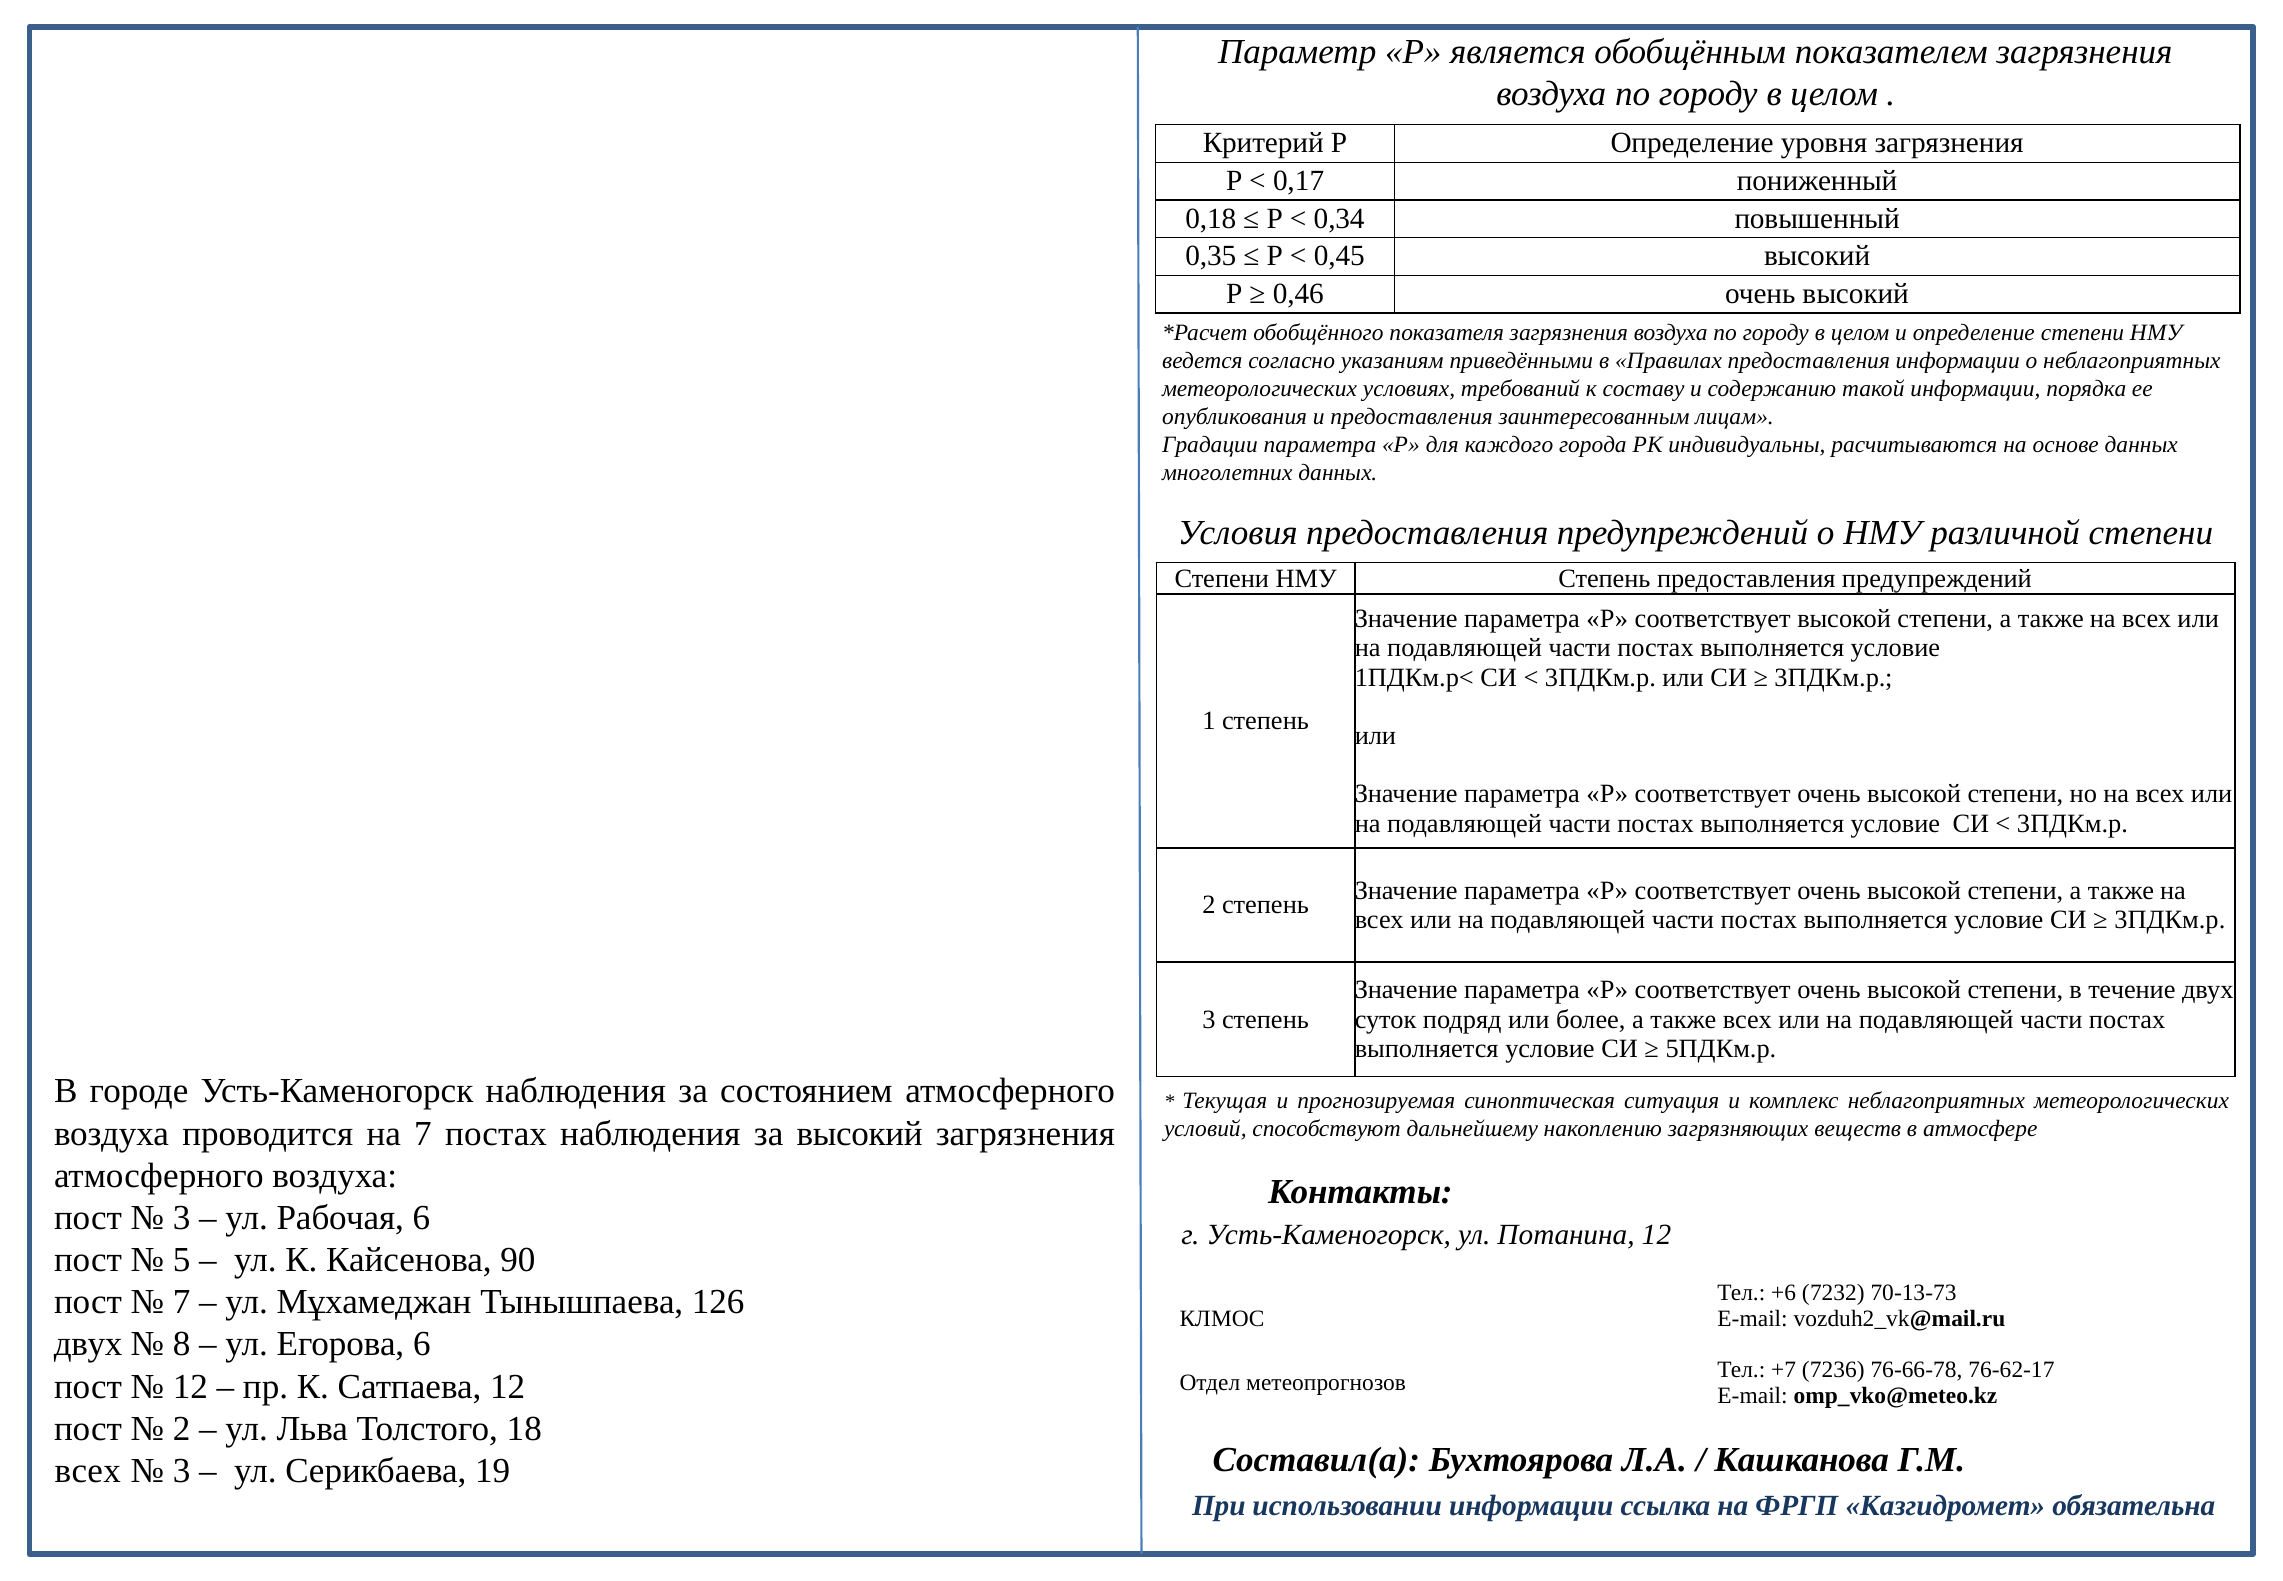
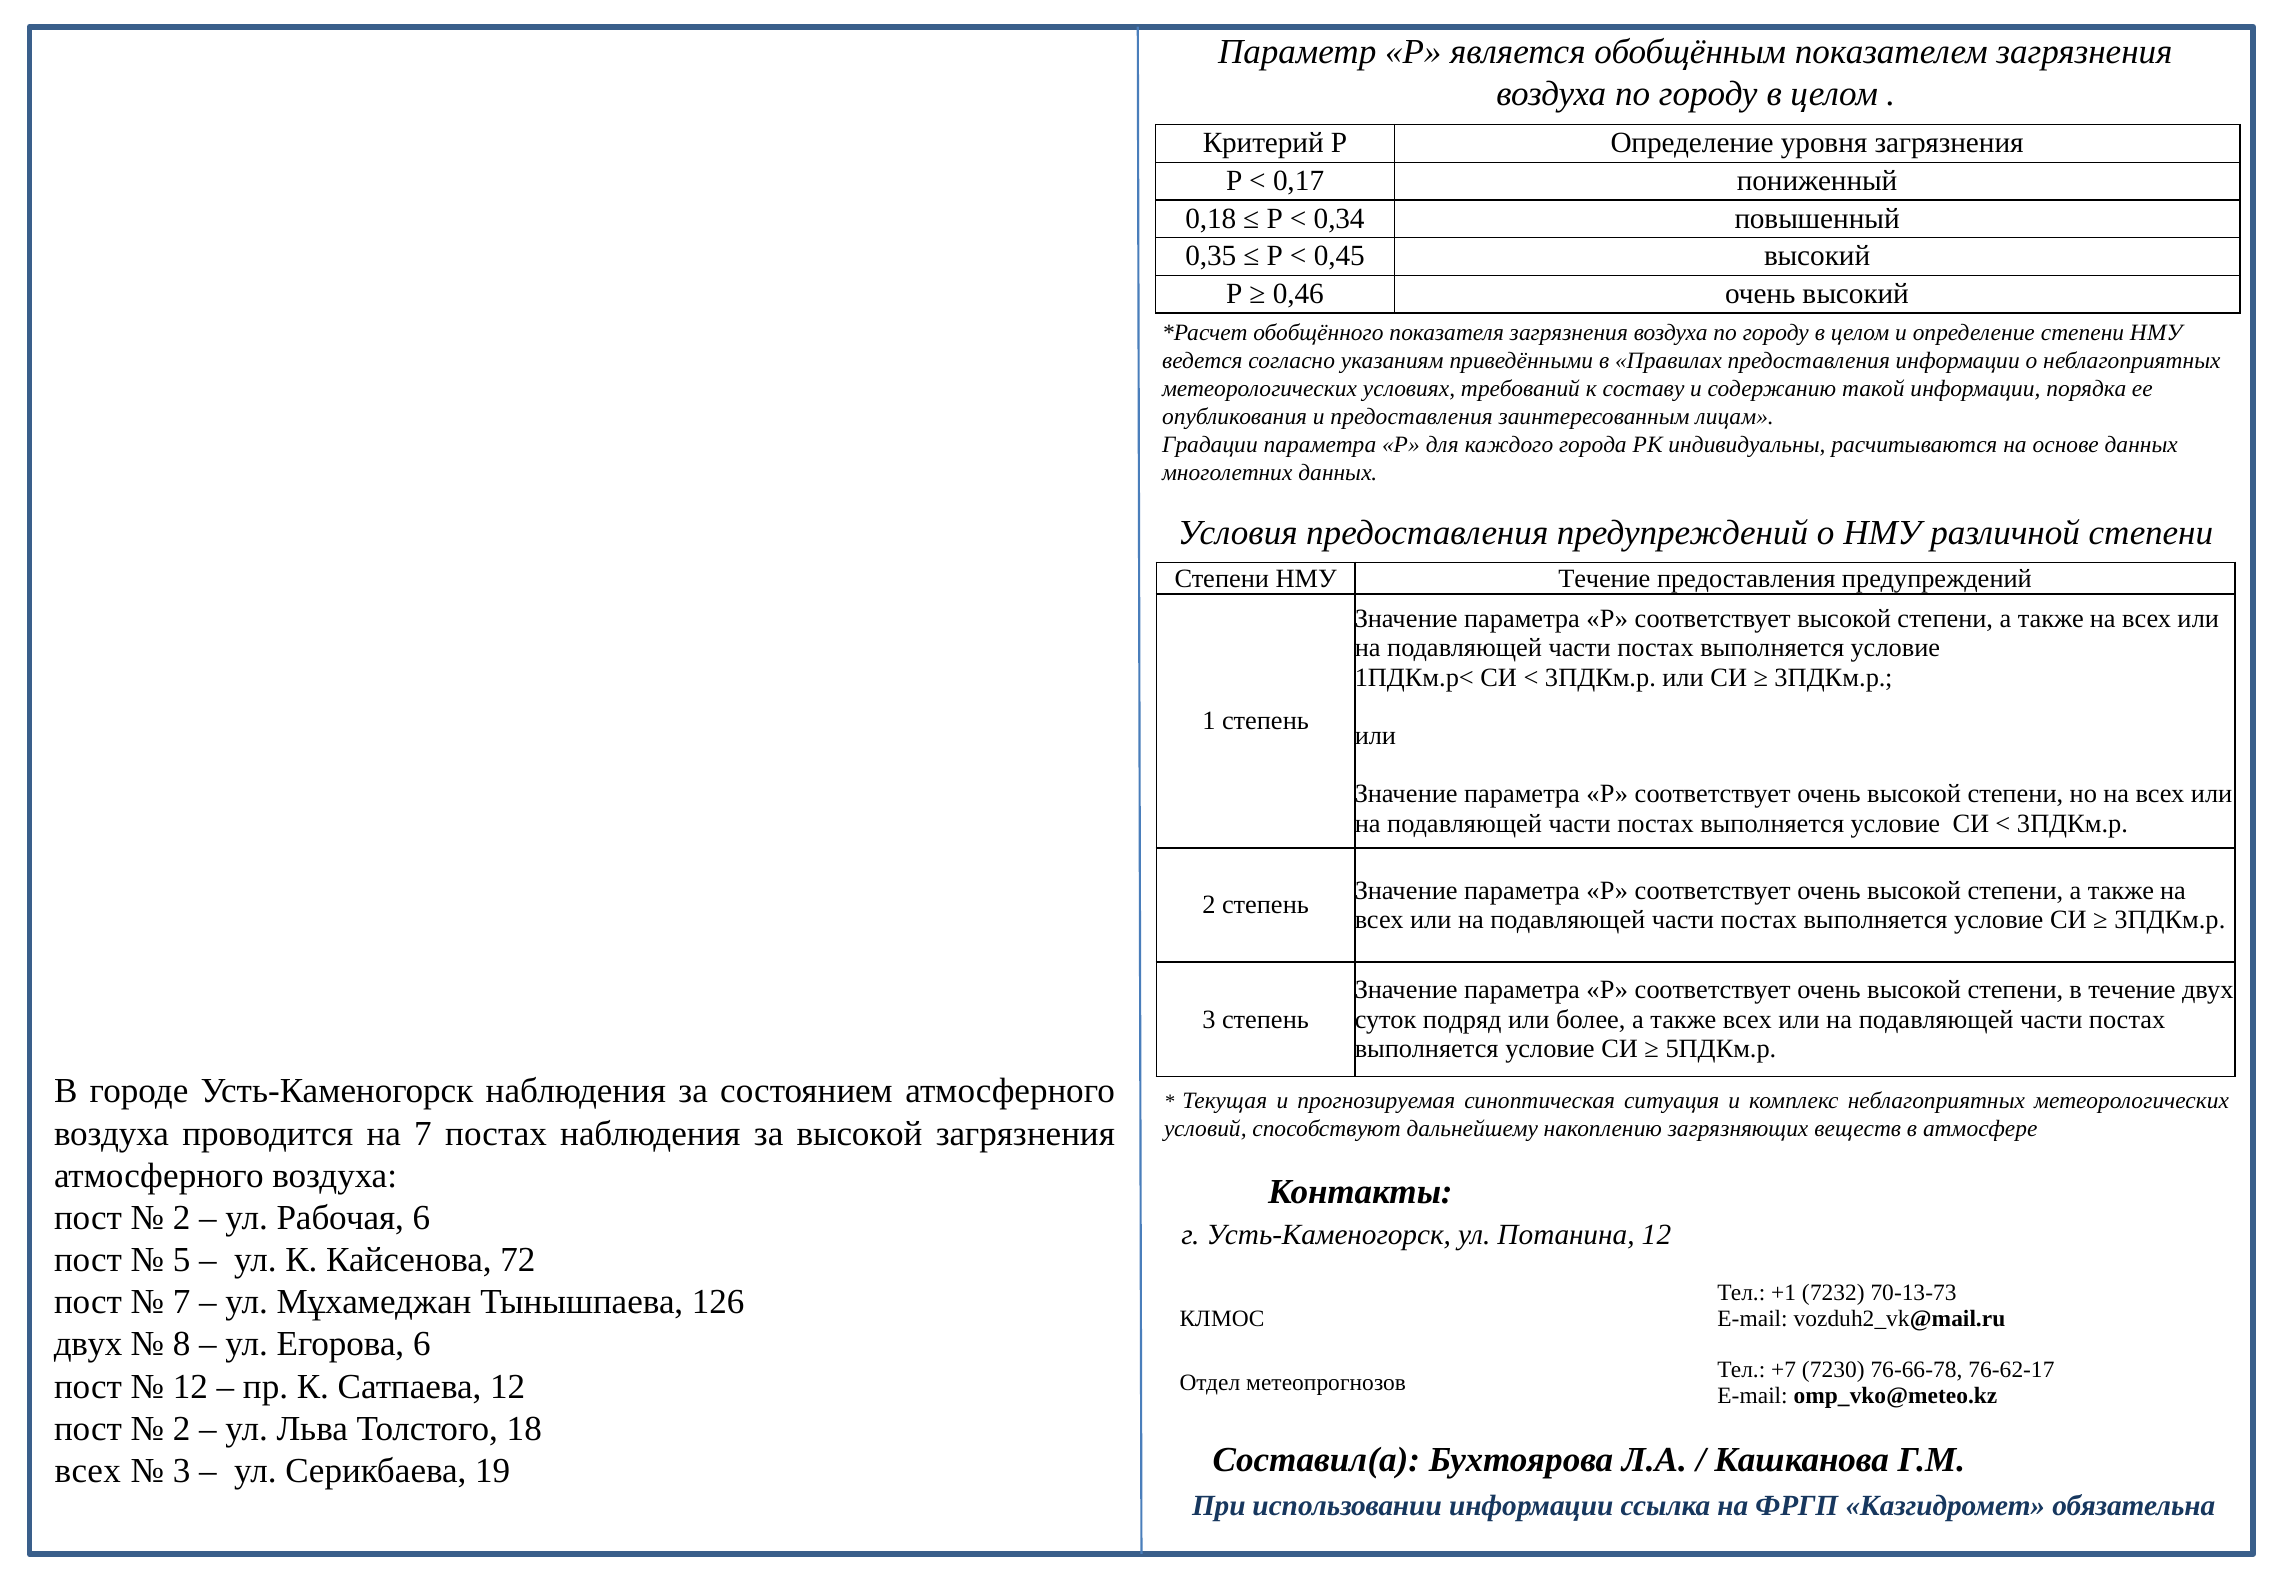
НМУ Степень: Степень -> Течение
за высокий: высокий -> высокой
3 at (182, 1217): 3 -> 2
90: 90 -> 72
+6: +6 -> +1
7236: 7236 -> 7230
